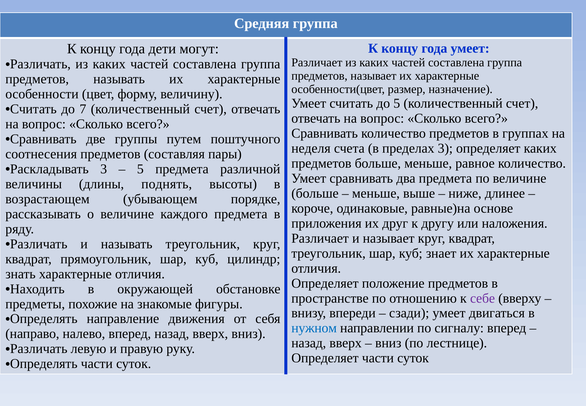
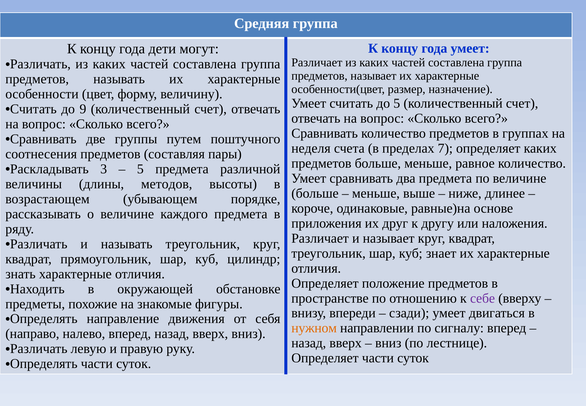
7: 7 -> 9
пределах 3: 3 -> 7
поднять: поднять -> методов
нужном colour: blue -> orange
